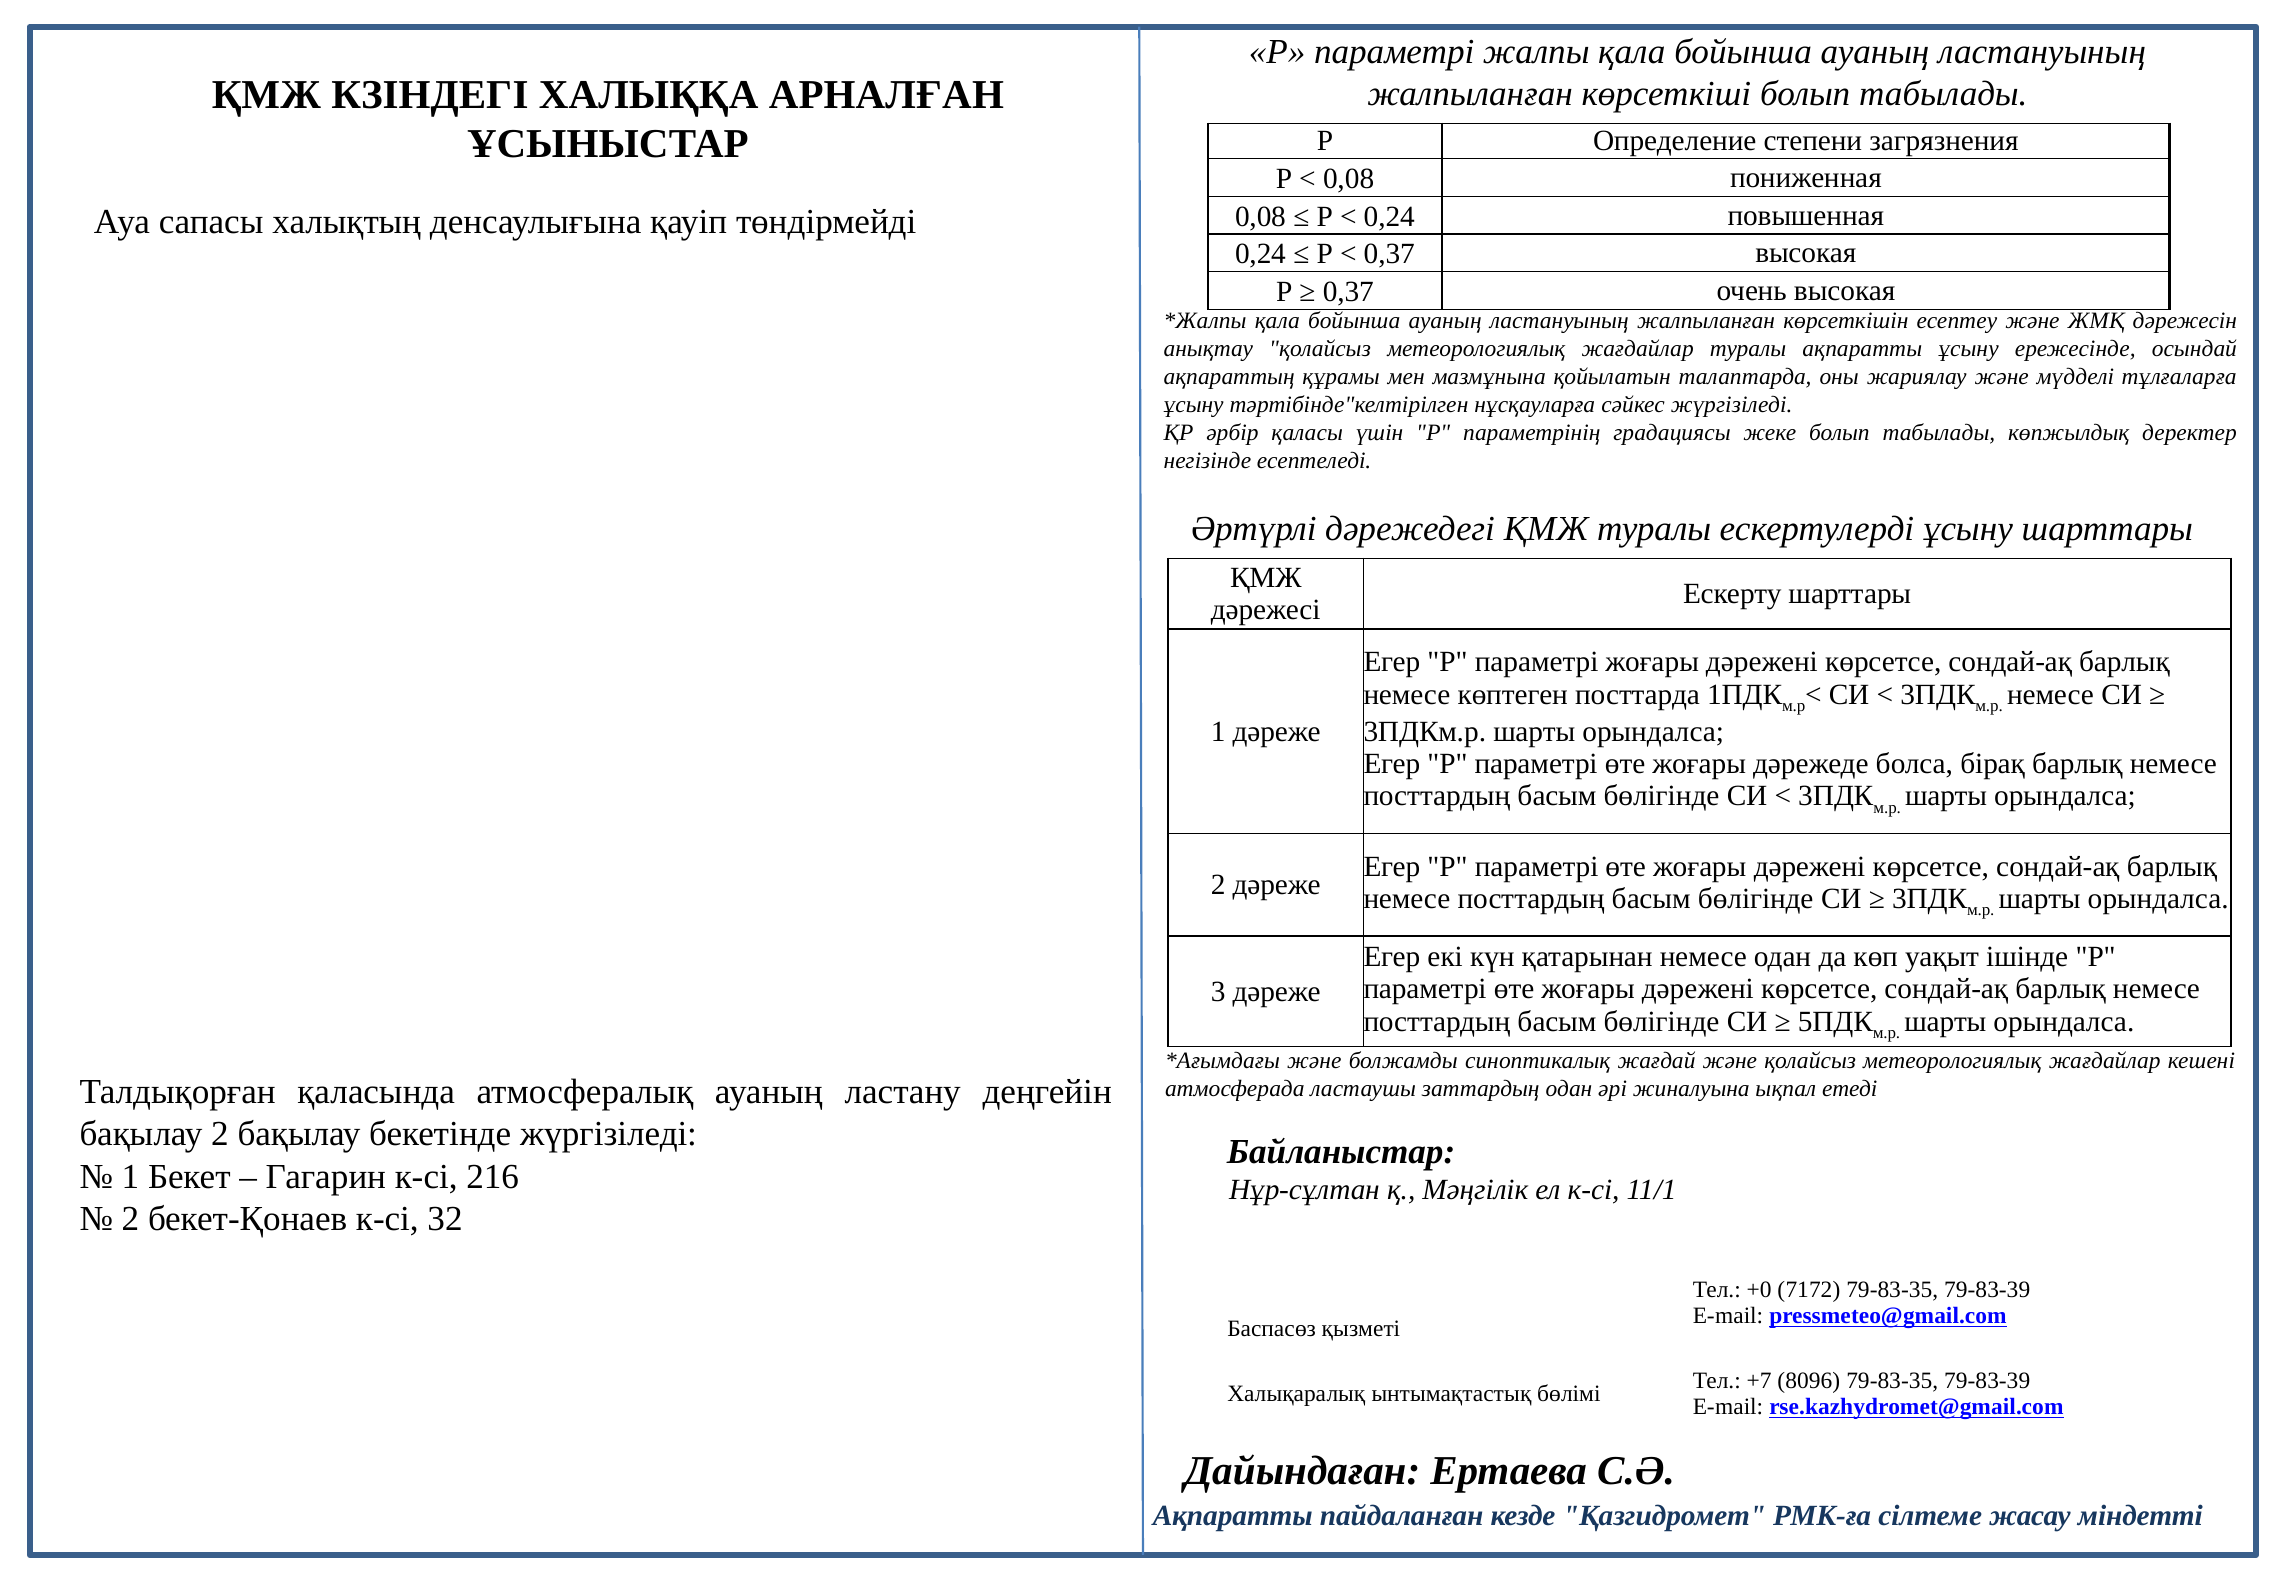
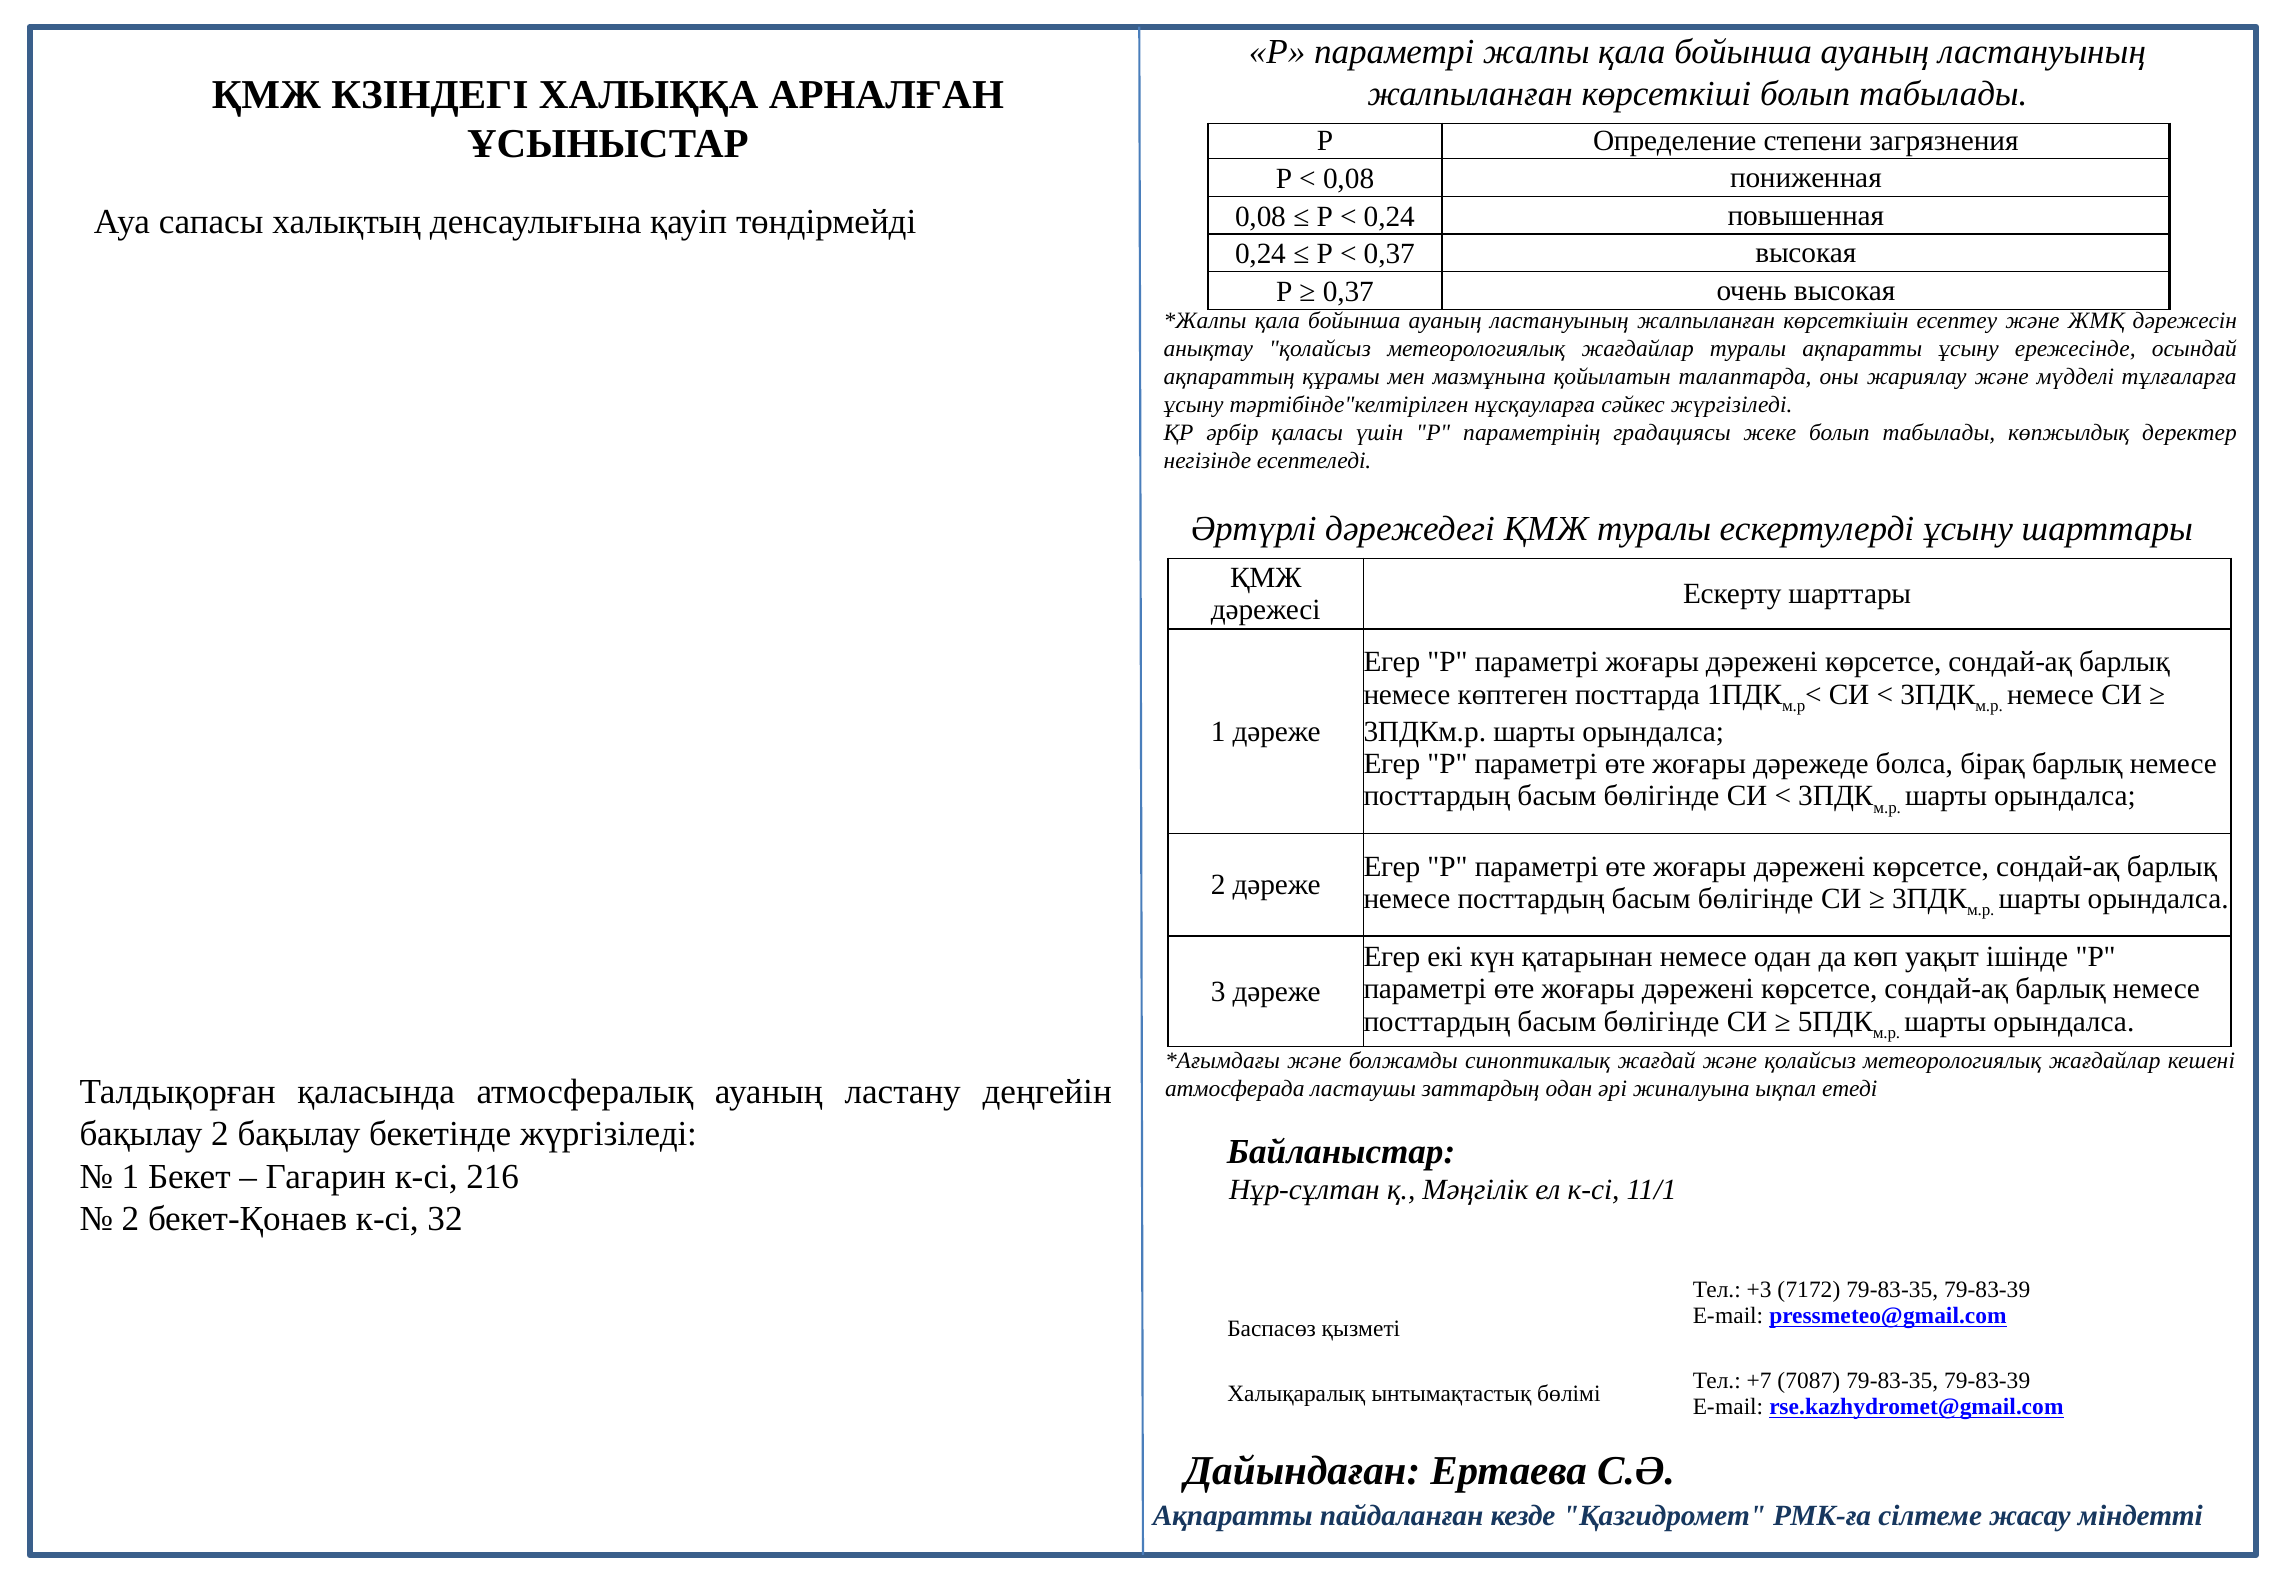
+0: +0 -> +3
8096: 8096 -> 7087
